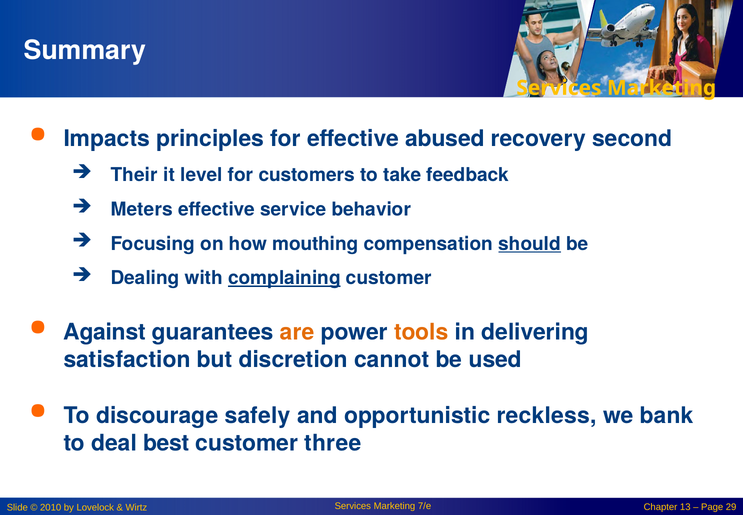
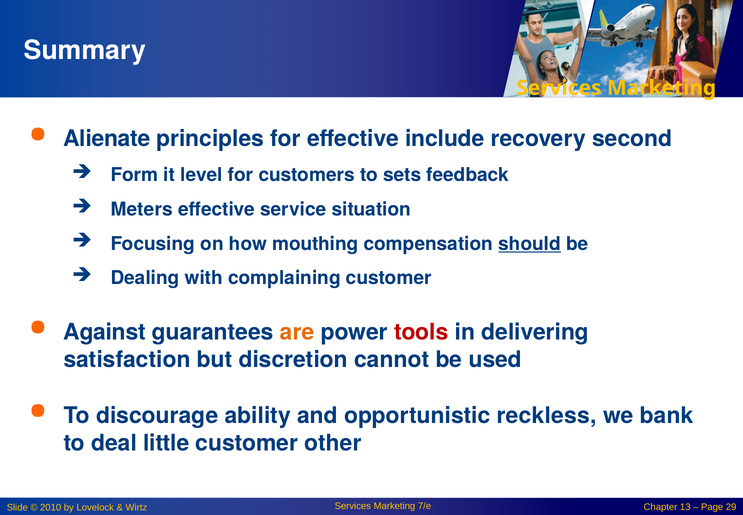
Impacts: Impacts -> Alienate
abused: abused -> include
Their: Their -> Form
take: take -> sets
behavior: behavior -> situation
complaining underline: present -> none
tools colour: orange -> red
safely: safely -> ability
best: best -> little
three: three -> other
